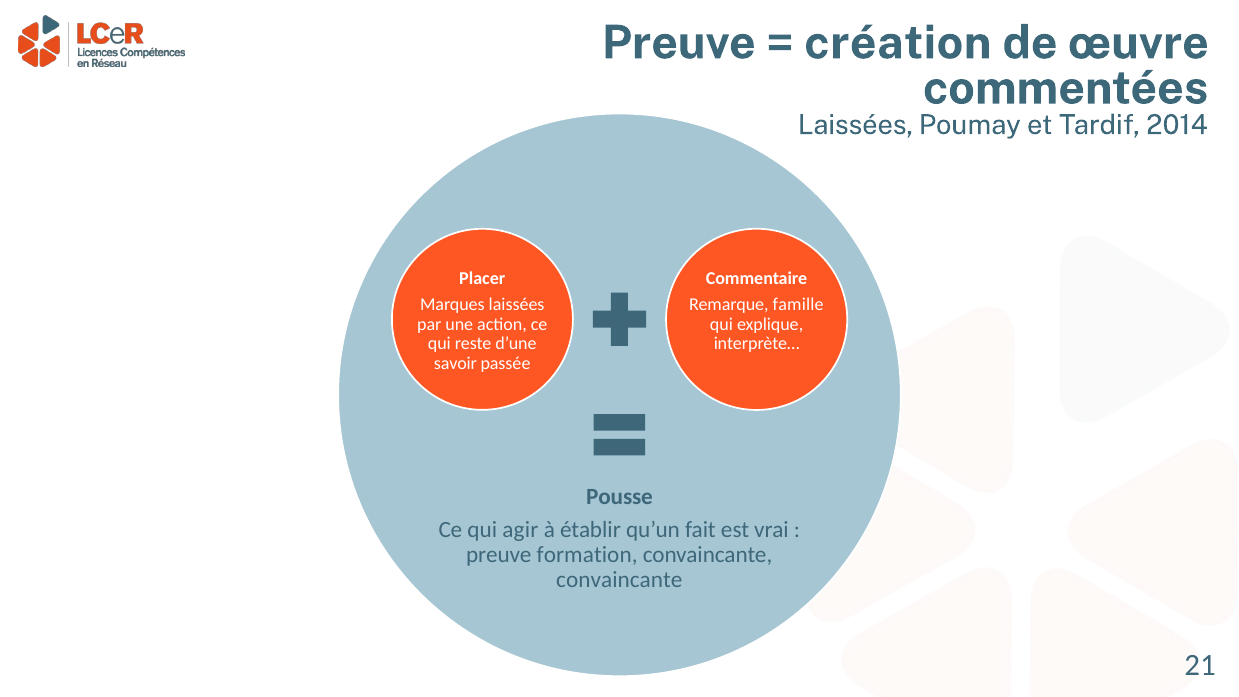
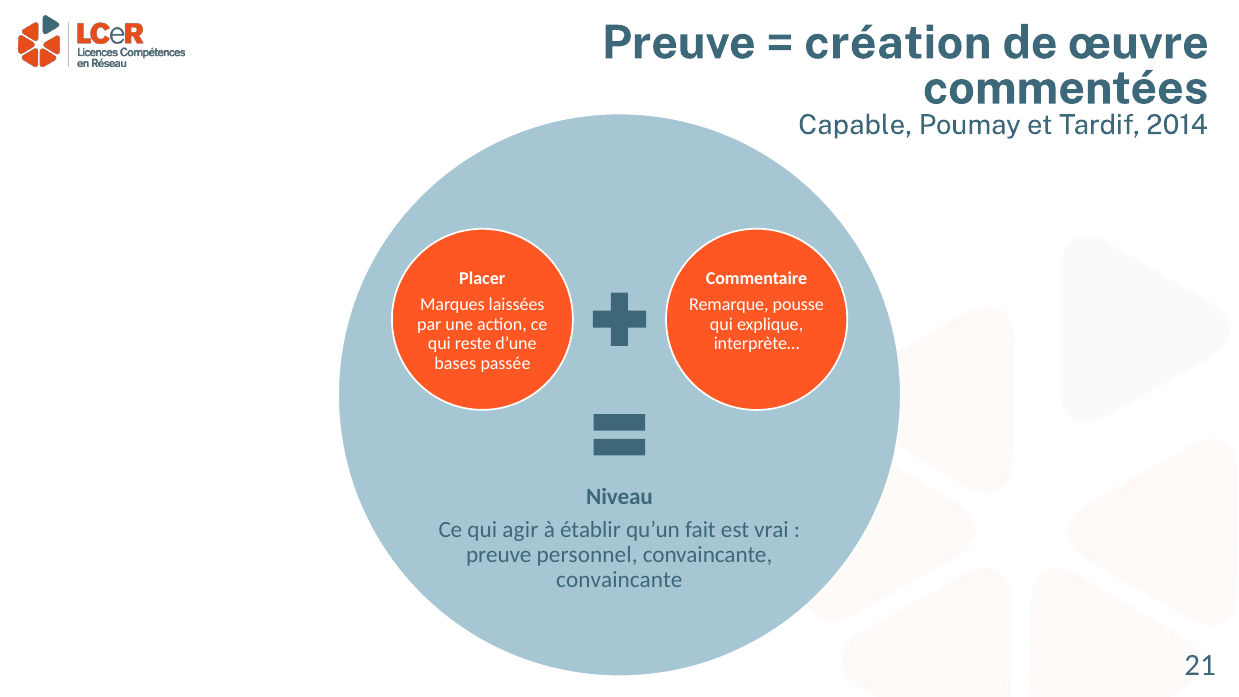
Laissées at (855, 125): Laissées -> Capable
famille: famille -> pousse
savoir: savoir -> bases
Pousse: Pousse -> Niveau
formation: formation -> personnel
